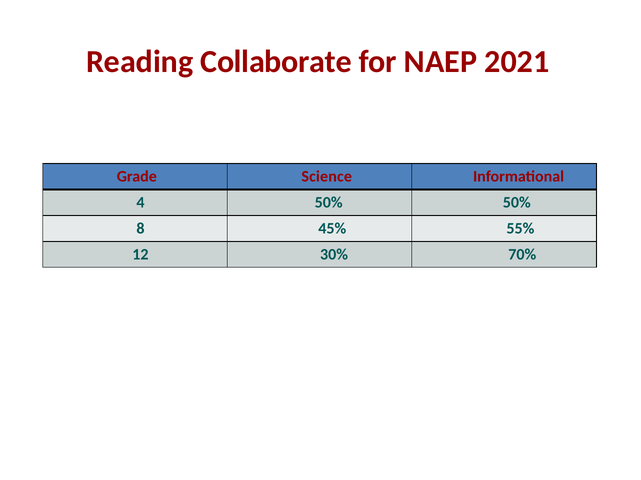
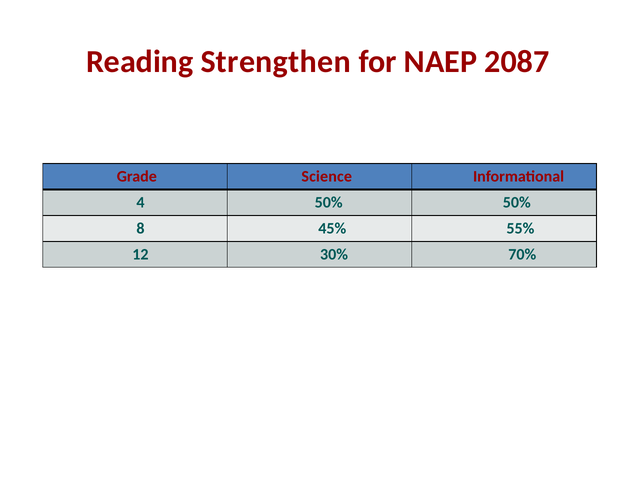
Collaborate: Collaborate -> Strengthen
2021: 2021 -> 2087
